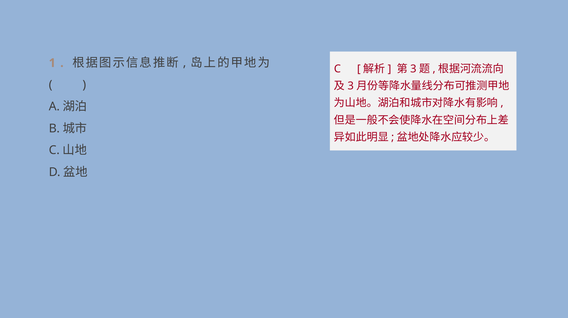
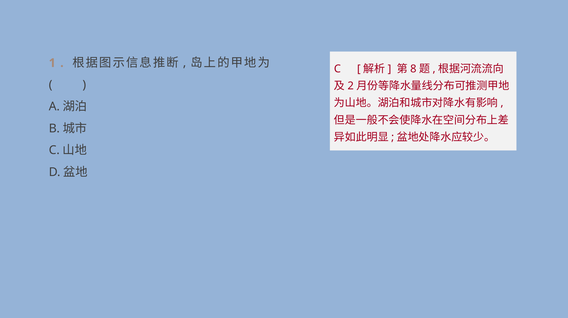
3 at (413, 69): 3 -> 8
3 at (351, 86): 3 -> 2
